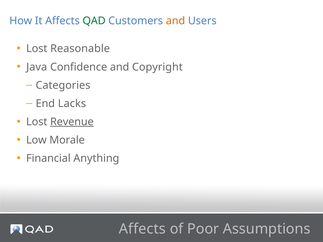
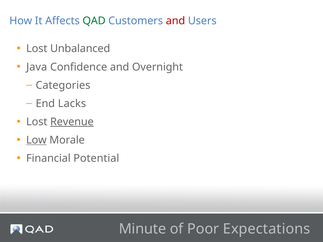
and at (175, 21) colour: orange -> red
Reasonable: Reasonable -> Unbalanced
Copyright: Copyright -> Overnight
Low underline: none -> present
Anything: Anything -> Potential
Affects at (142, 229): Affects -> Minute
Assumptions: Assumptions -> Expectations
